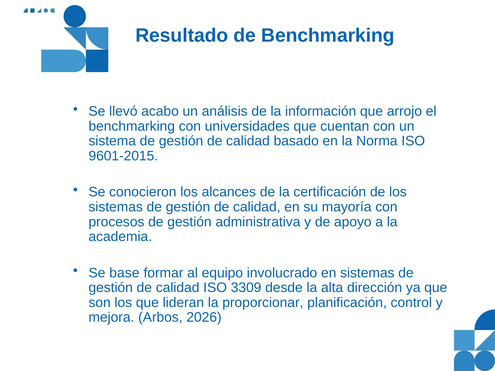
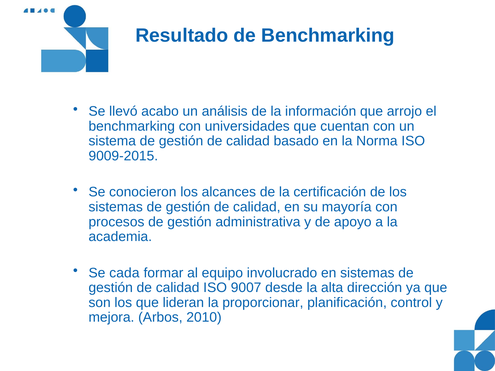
9601-2015: 9601-2015 -> 9009-2015
base: base -> cada
3309: 3309 -> 9007
2026: 2026 -> 2010
